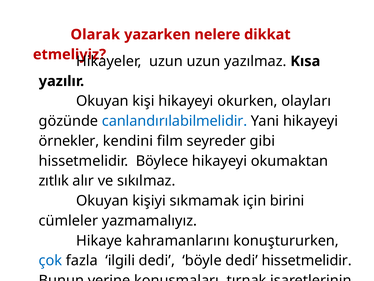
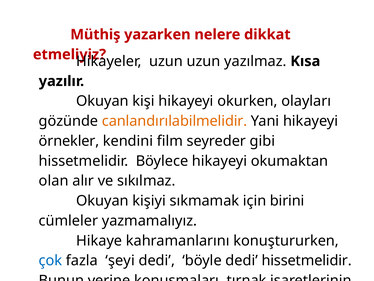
Olarak: Olarak -> Müthiş
canlandırılabilmelidir colour: blue -> orange
zıtlık: zıtlık -> olan
ilgili: ilgili -> şeyi
